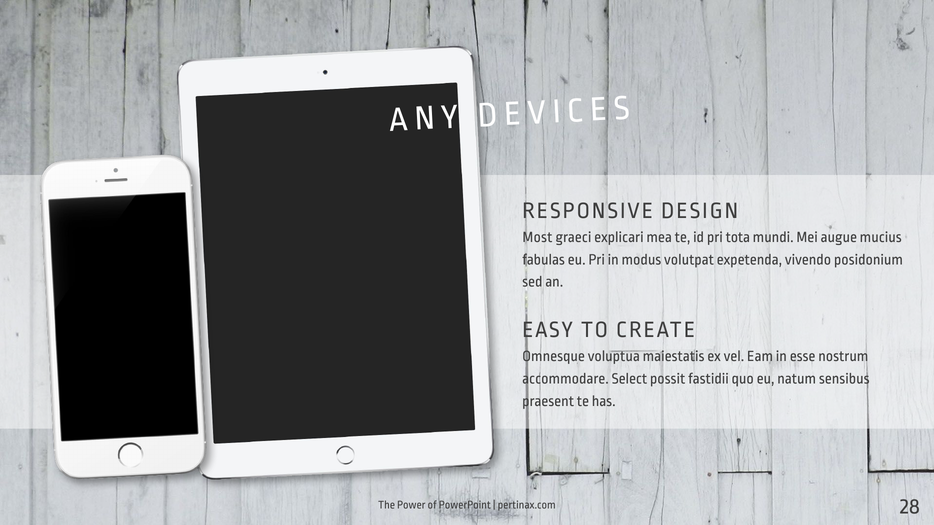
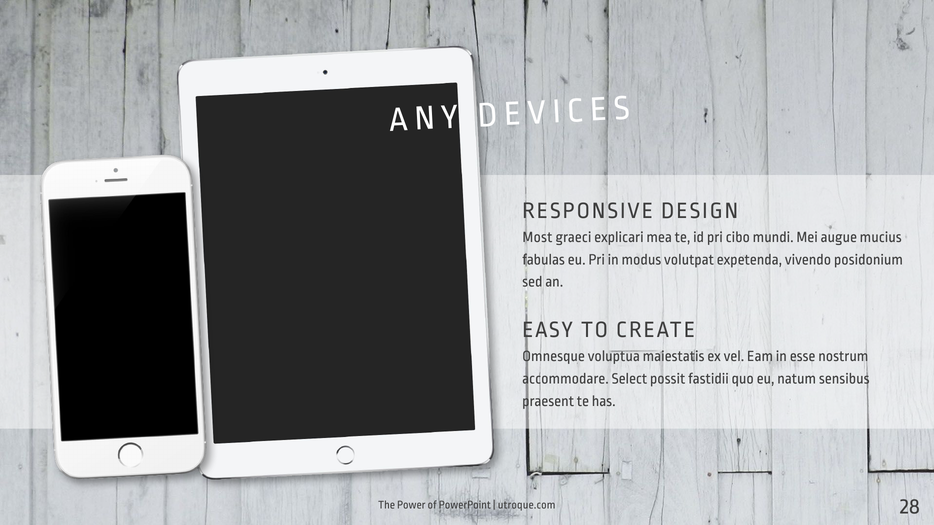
tota: tota -> cibo
pertinax.com: pertinax.com -> utroque.com
